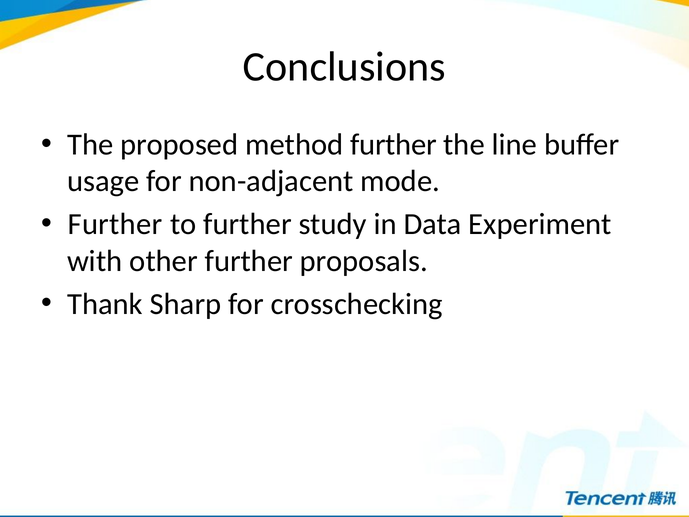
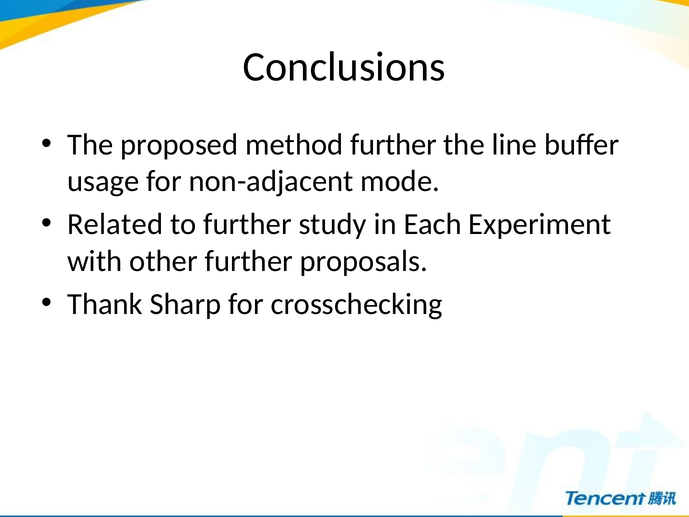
Further at (115, 224): Further -> Related
Data: Data -> Each
